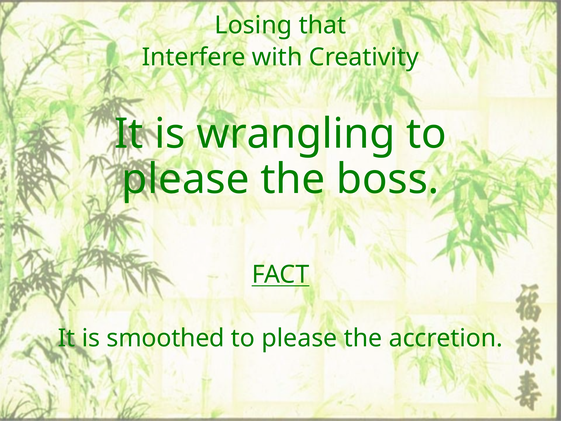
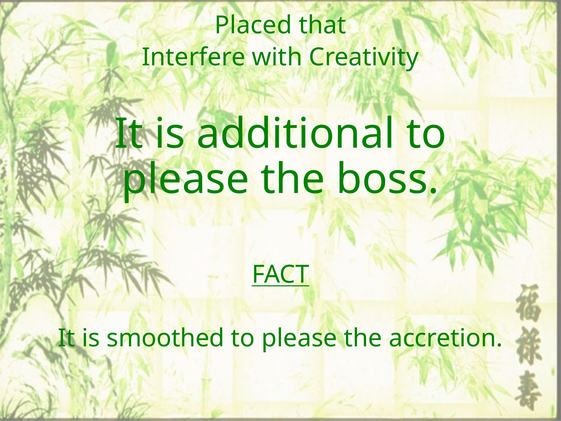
Losing: Losing -> Placed
wrangling: wrangling -> additional
